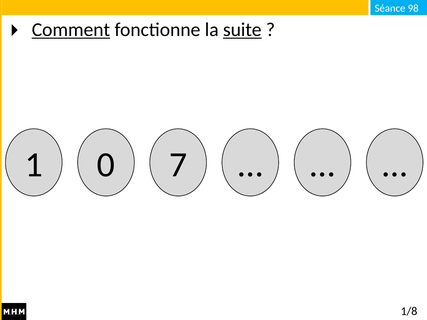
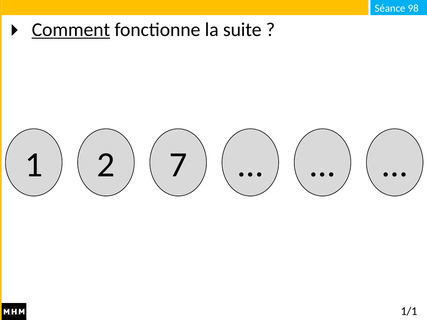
suite underline: present -> none
0: 0 -> 2
1/8: 1/8 -> 1/1
